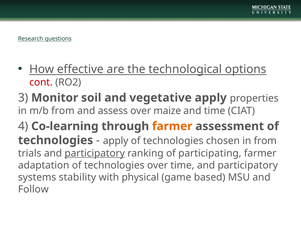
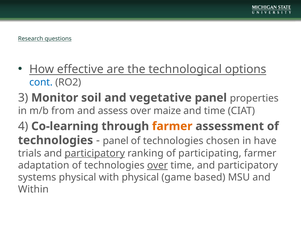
cont colour: red -> blue
vegetative apply: apply -> panel
apply at (116, 141): apply -> panel
in from: from -> have
over at (158, 165) underline: none -> present
systems stability: stability -> physical
Follow: Follow -> Within
